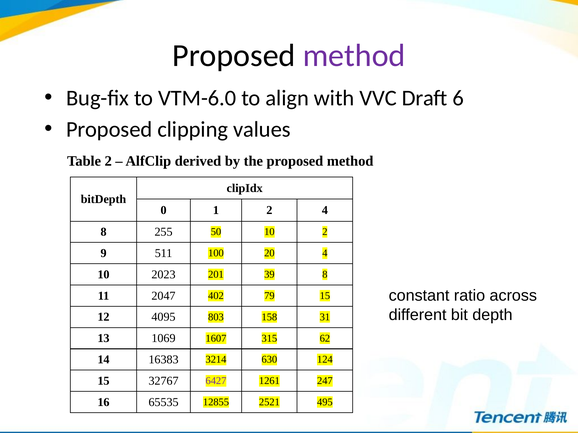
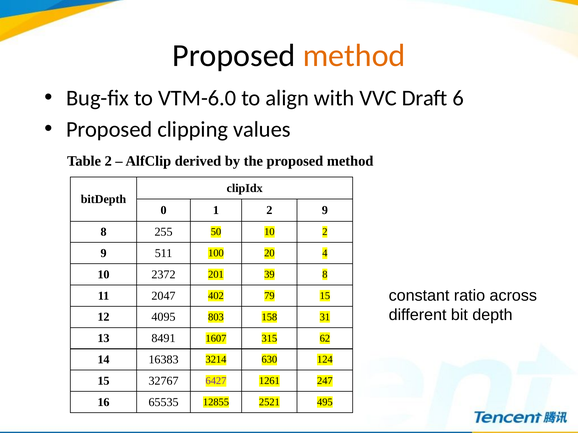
method at (354, 56) colour: purple -> orange
1 2 4: 4 -> 9
2023: 2023 -> 2372
1069: 1069 -> 8491
